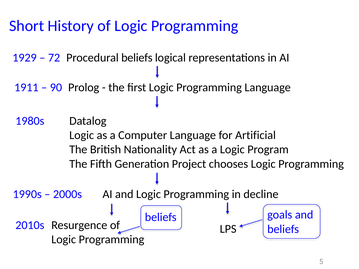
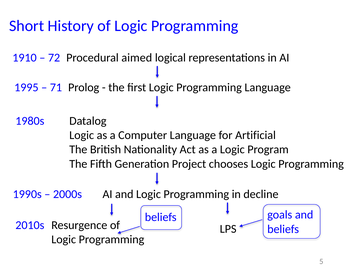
1929: 1929 -> 1910
Procedural beliefs: beliefs -> aimed
1911: 1911 -> 1995
90: 90 -> 71
